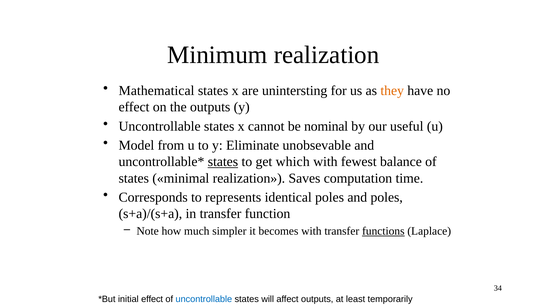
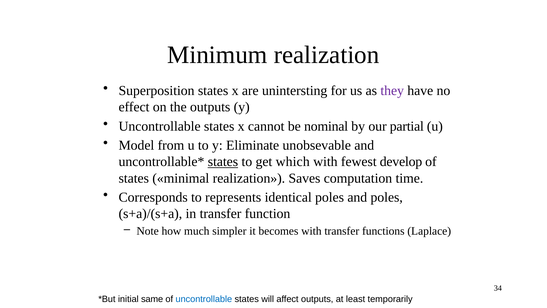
Mathematical: Mathematical -> Superposition
they colour: orange -> purple
useful: useful -> partial
balance: balance -> develop
functions underline: present -> none
initial effect: effect -> same
